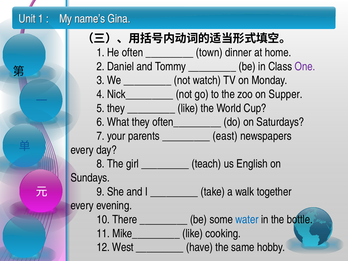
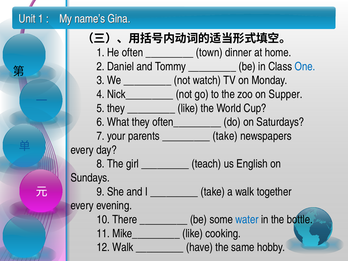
One colour: purple -> blue
east at (225, 136): east -> take
12 West: West -> Walk
